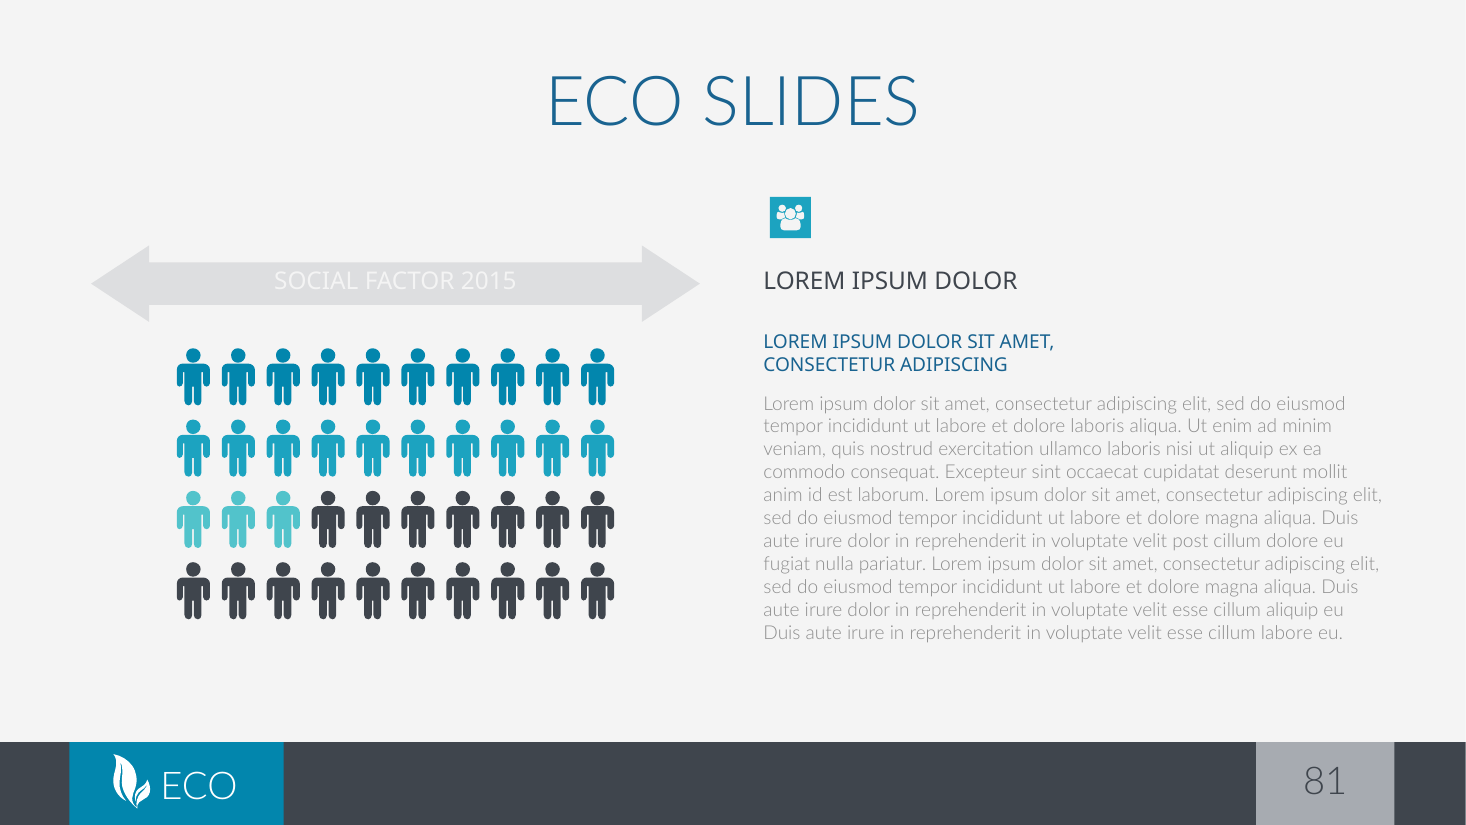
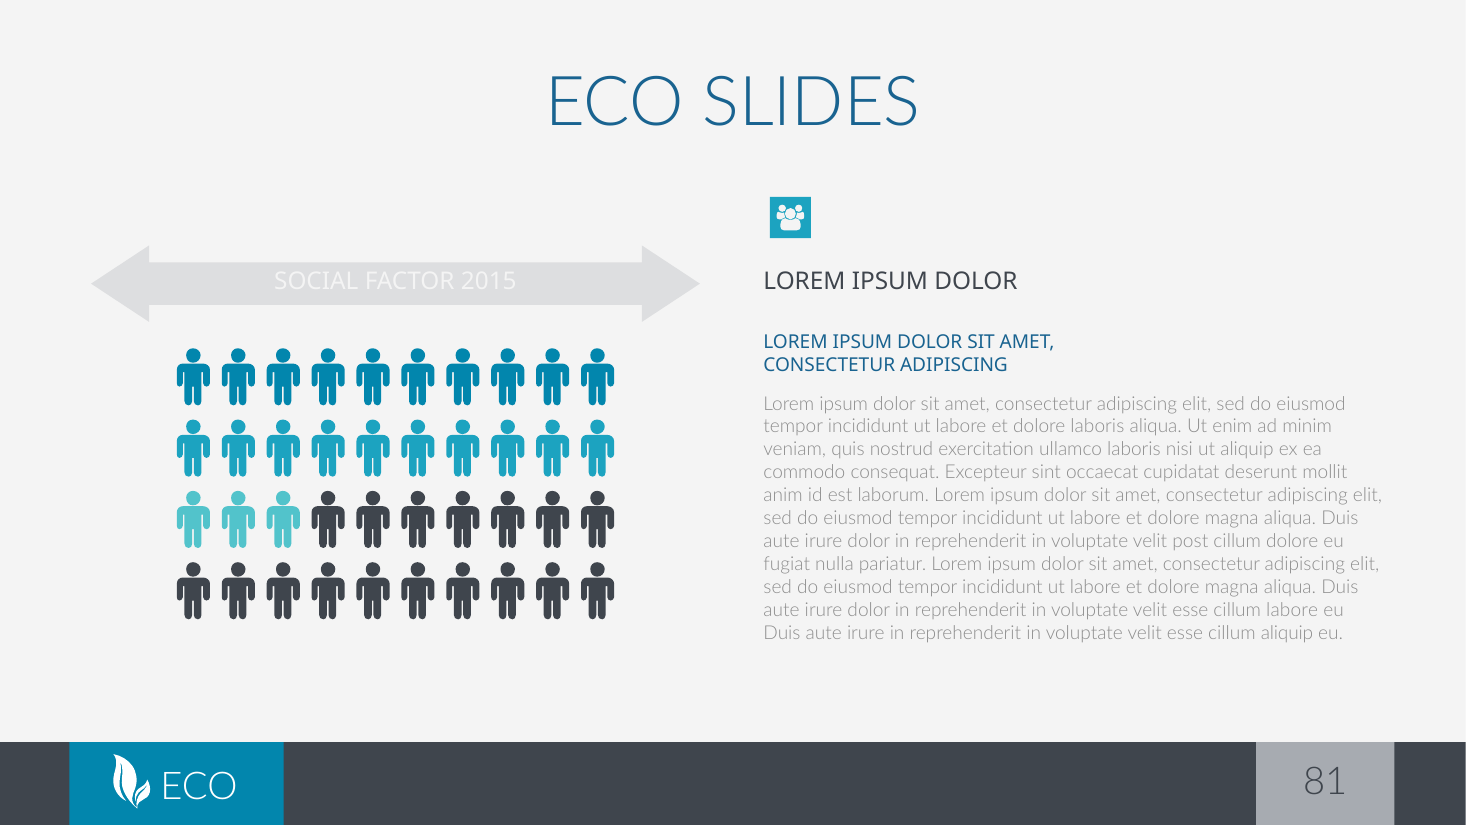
cillum aliquip: aliquip -> labore
cillum labore: labore -> aliquip
